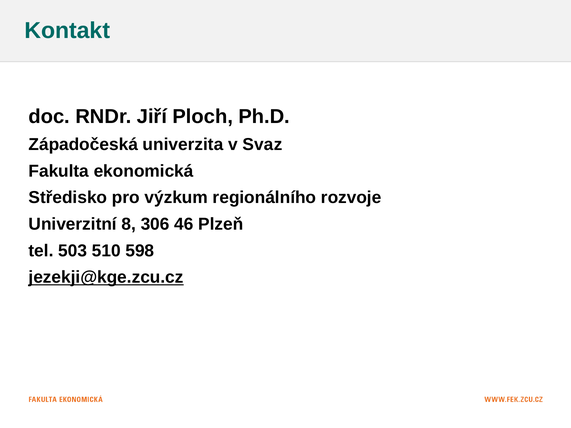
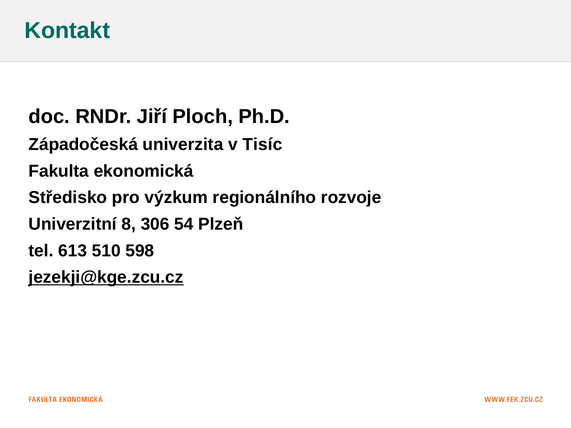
Svaz: Svaz -> Tisíc
46: 46 -> 54
503: 503 -> 613
